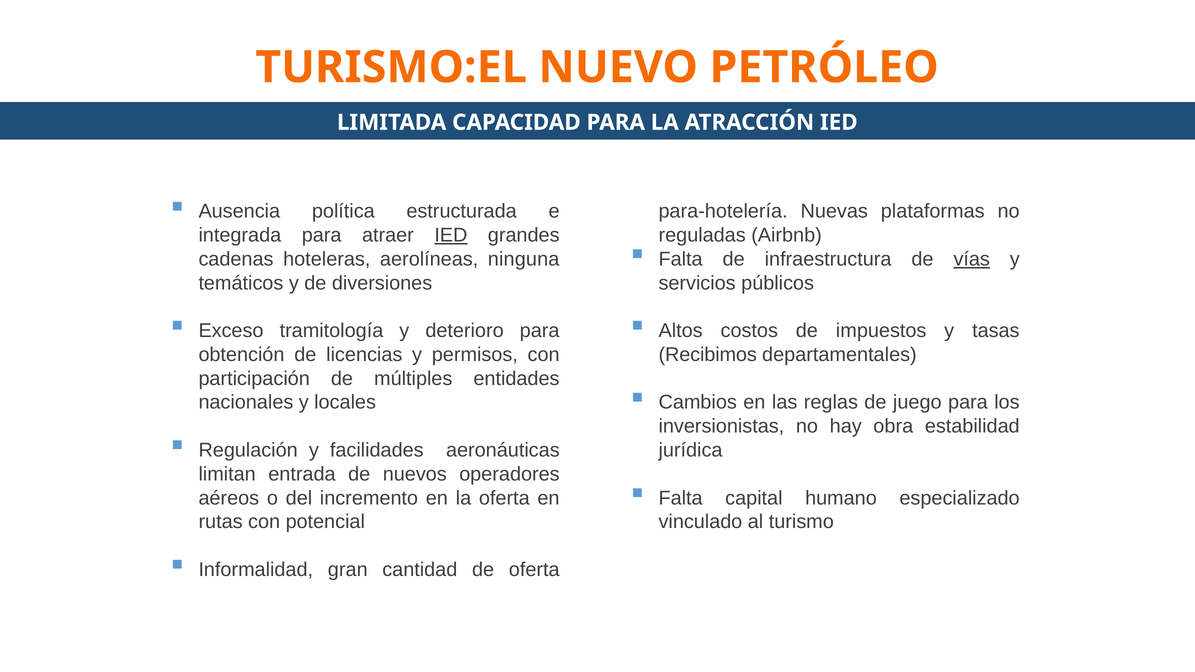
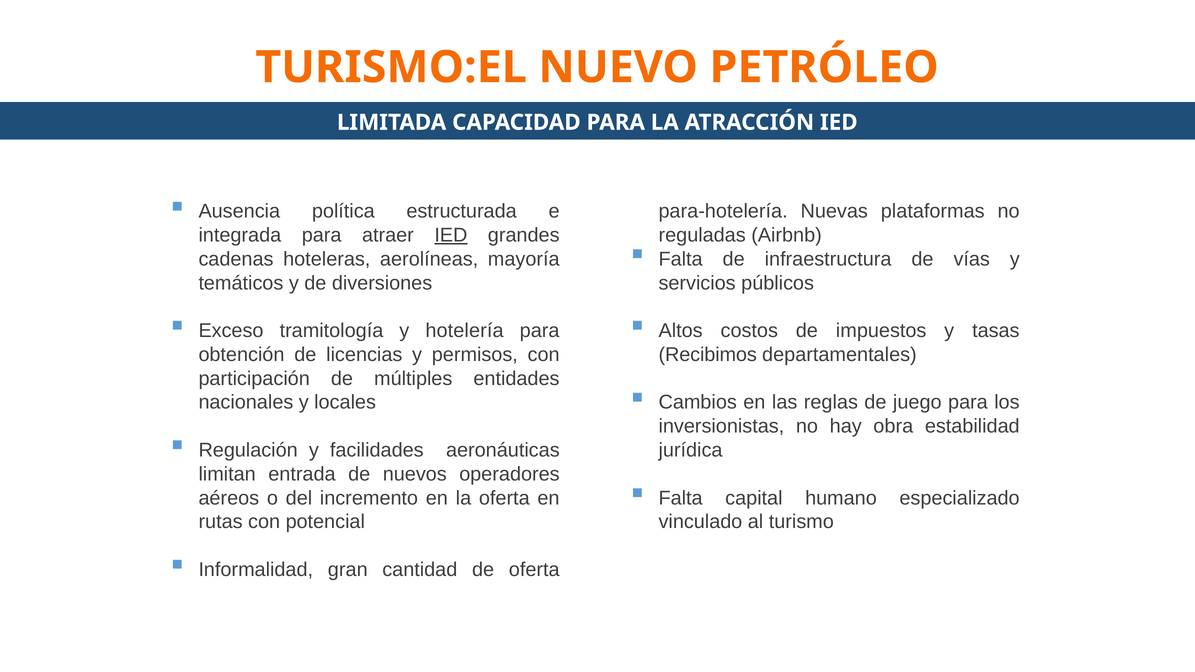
vías underline: present -> none
ninguna: ninguna -> mayoría
deterioro: deterioro -> hotelería
